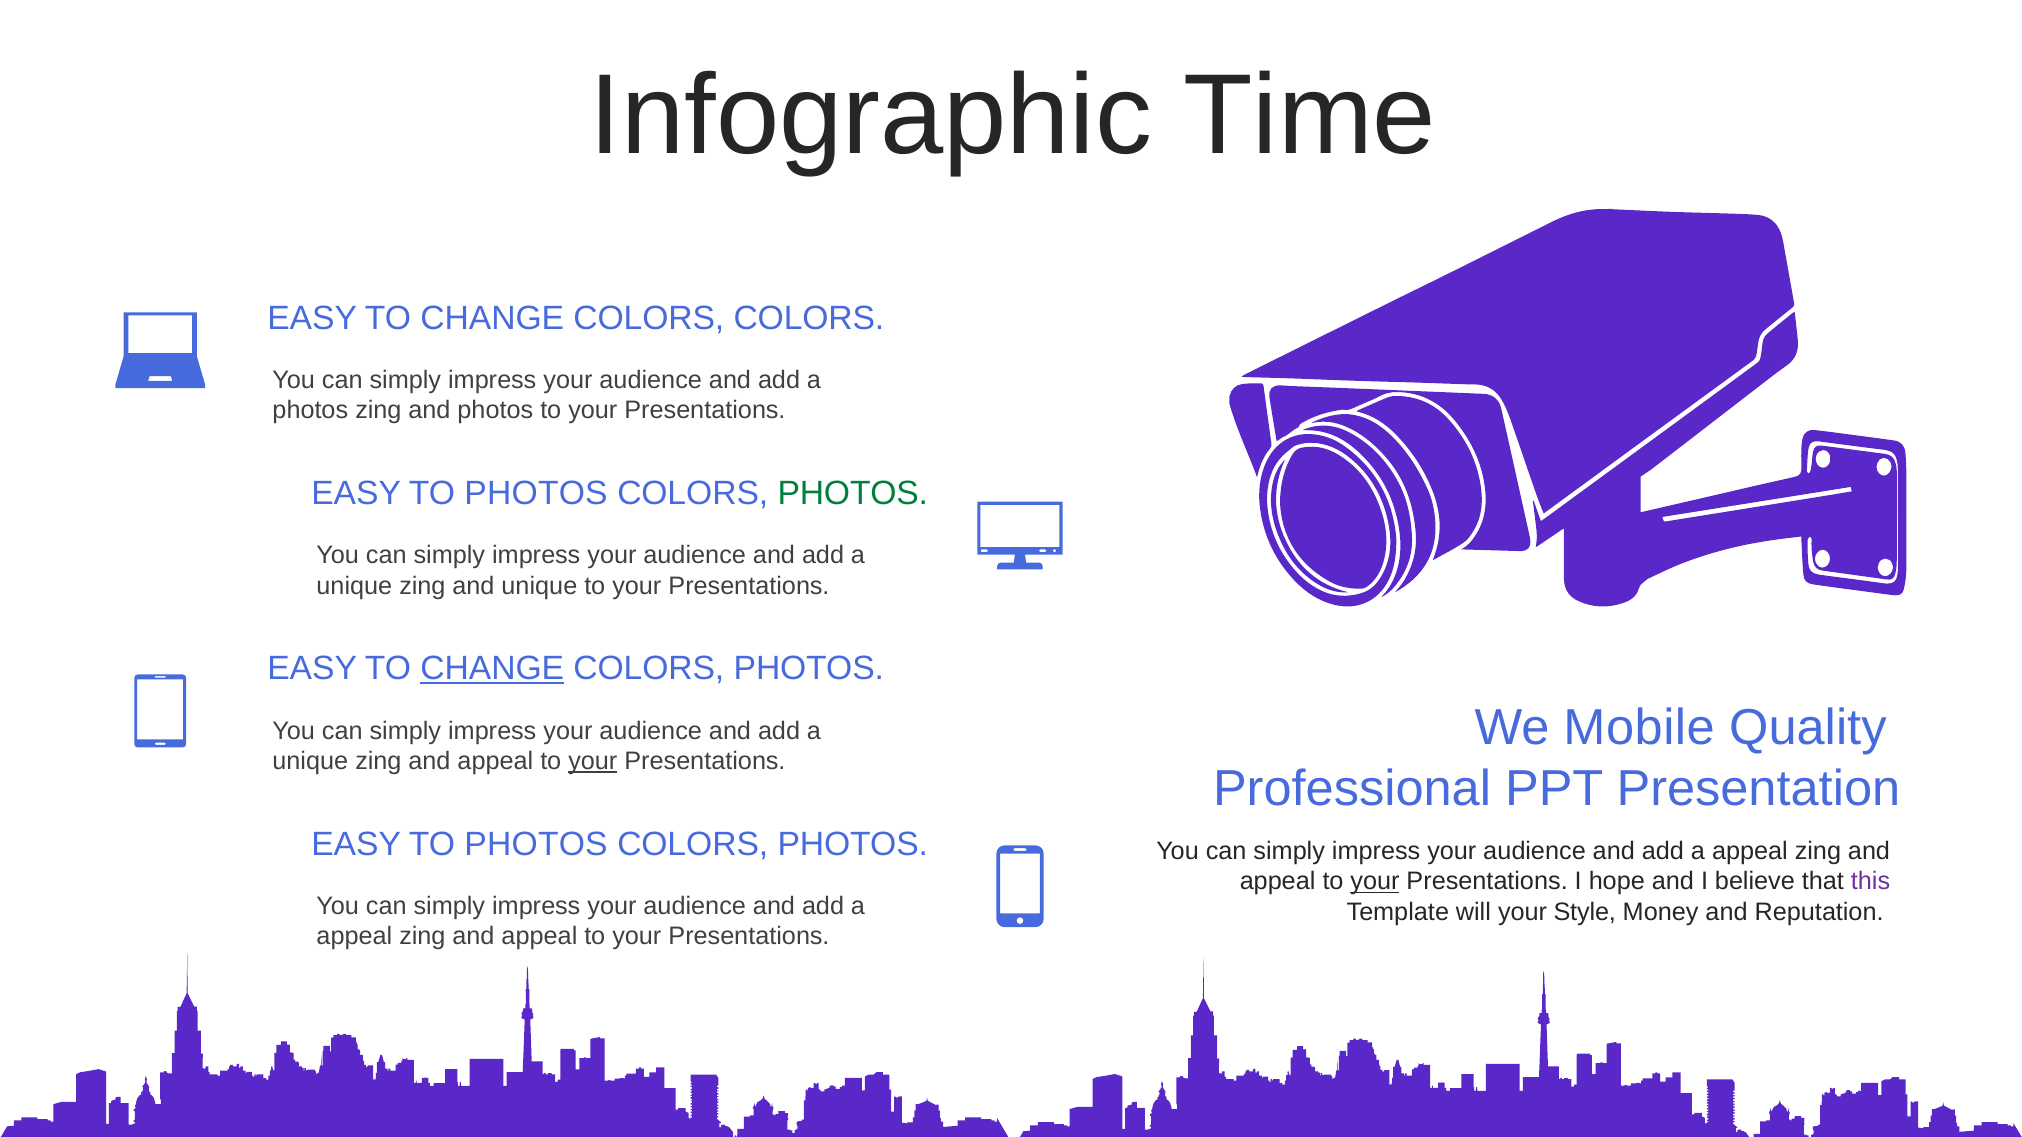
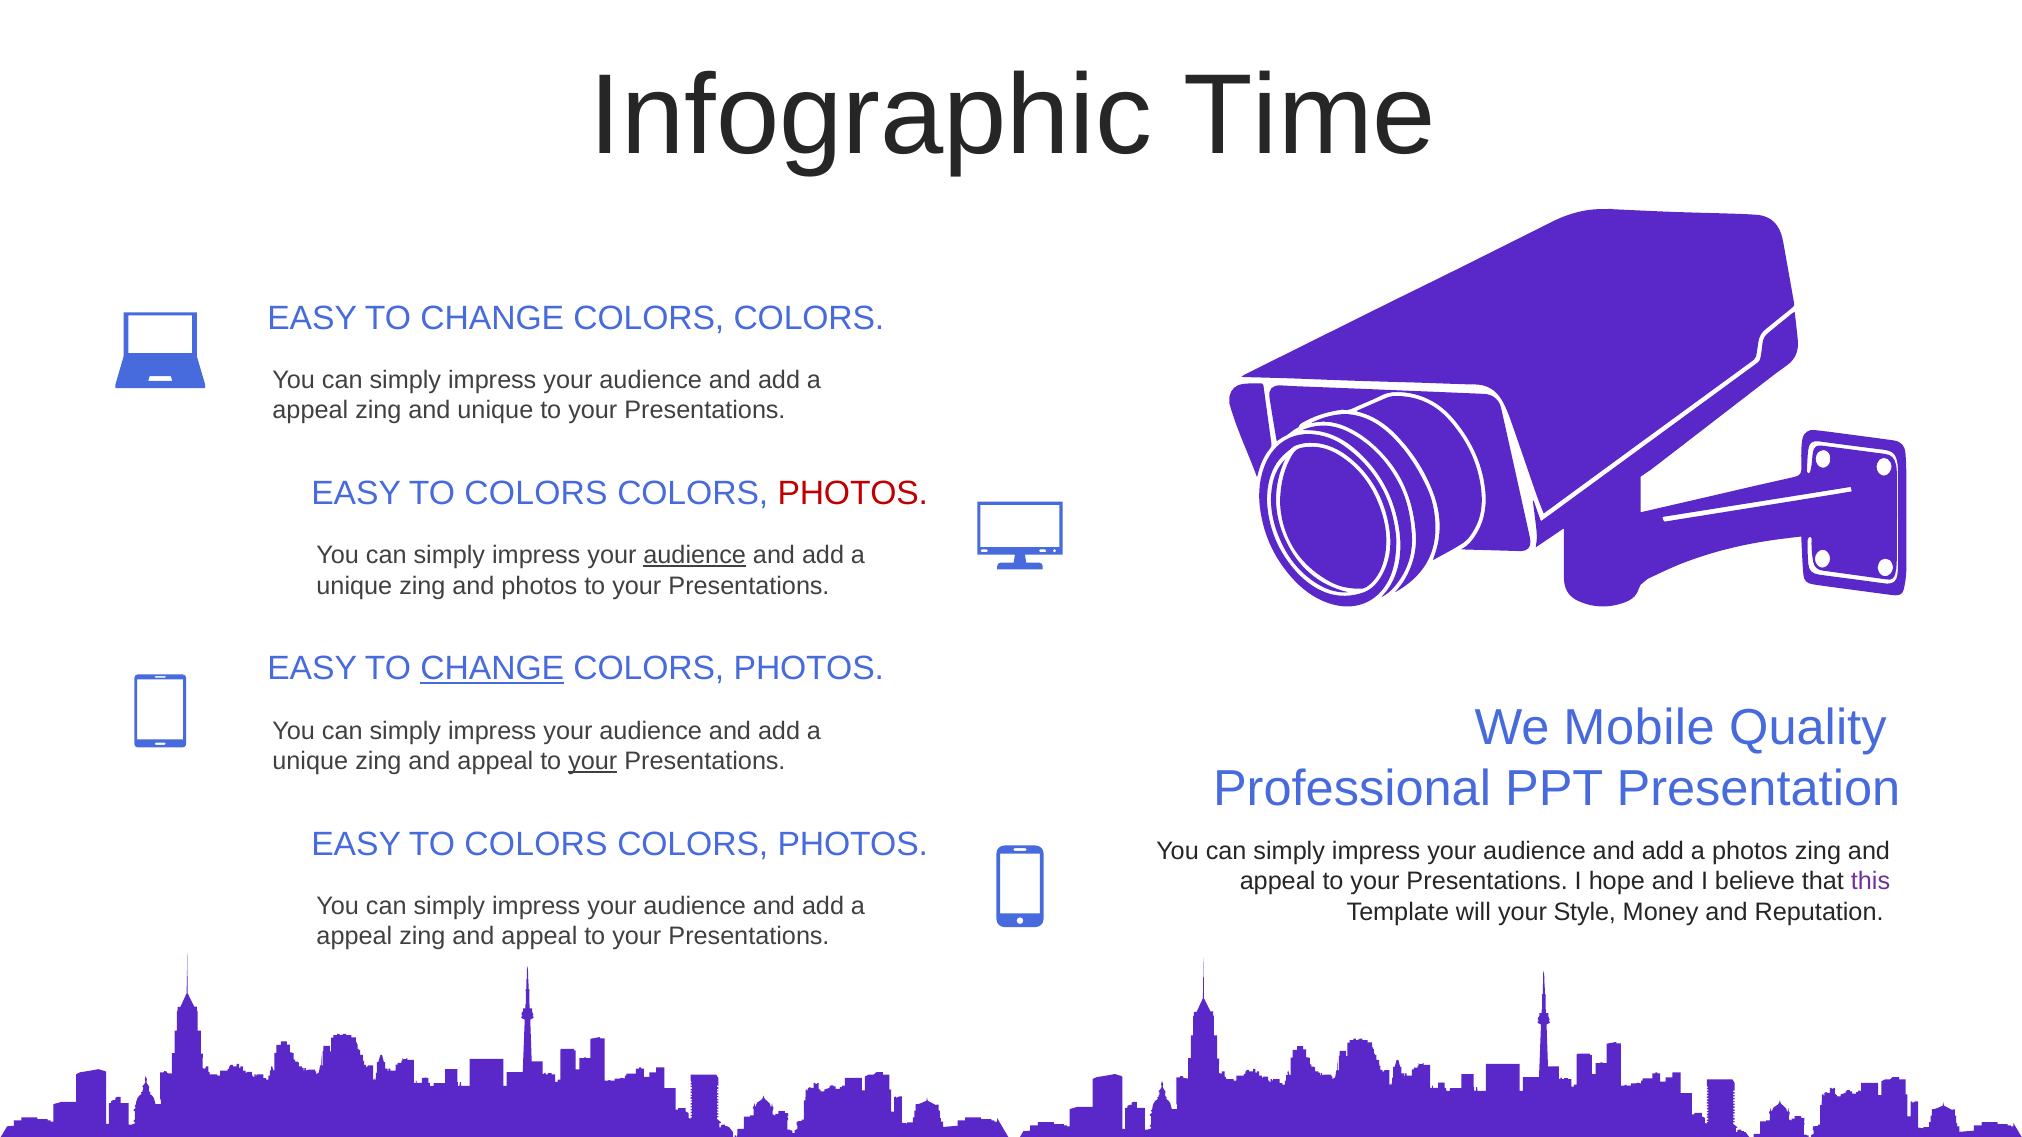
photos at (310, 410): photos -> appeal
and photos: photos -> unique
PHOTOS at (536, 494): PHOTOS -> COLORS
PHOTOS at (853, 494) colour: green -> red
audience at (695, 556) underline: none -> present
and unique: unique -> photos
PHOTOS at (536, 845): PHOTOS -> COLORS
appeal at (1750, 852): appeal -> photos
your at (1375, 882) underline: present -> none
